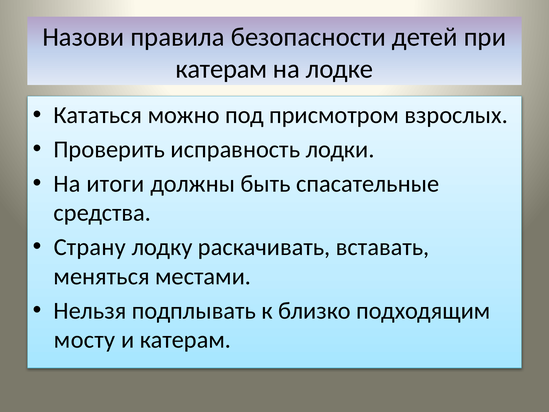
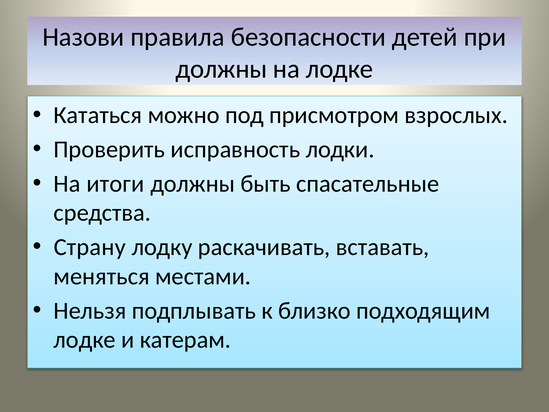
катерам at (221, 69): катерам -> должны
мосту at (85, 340): мосту -> лодке
